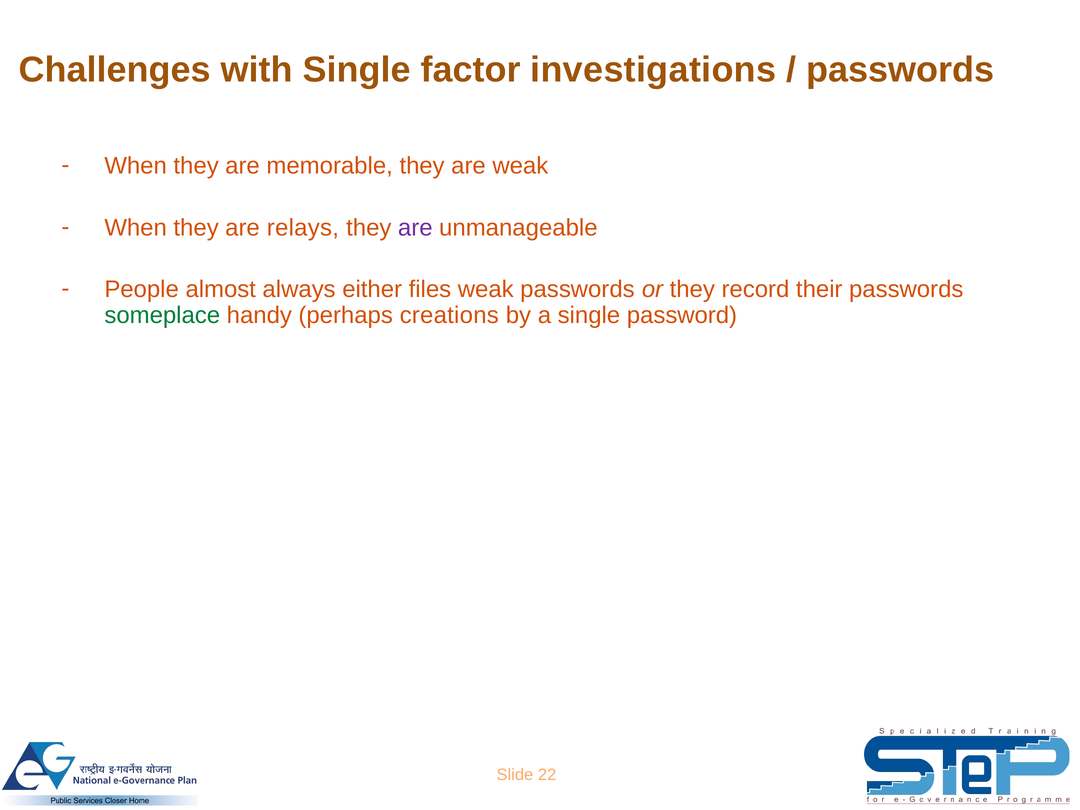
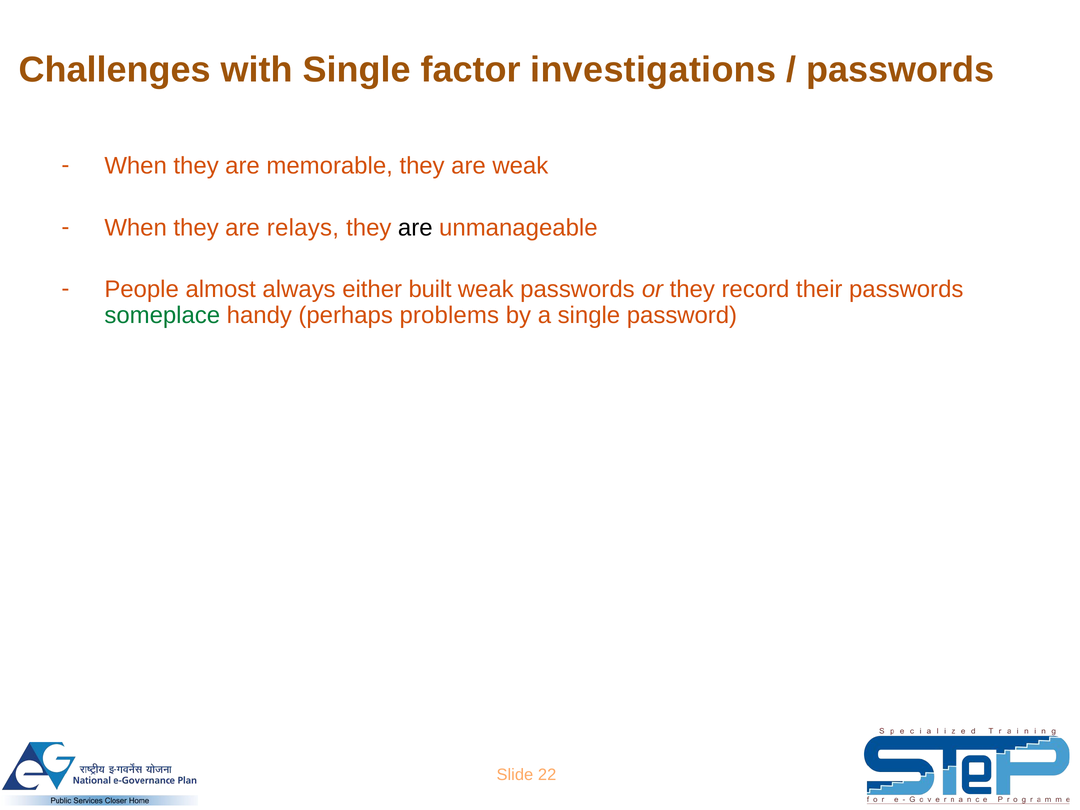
are at (415, 228) colour: purple -> black
files: files -> built
creations: creations -> problems
